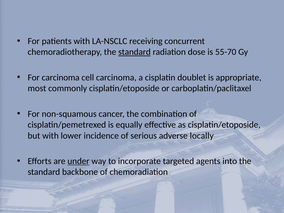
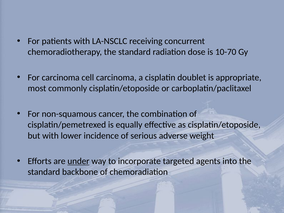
standard at (134, 52) underline: present -> none
55-70: 55-70 -> 10-70
locally: locally -> weight
